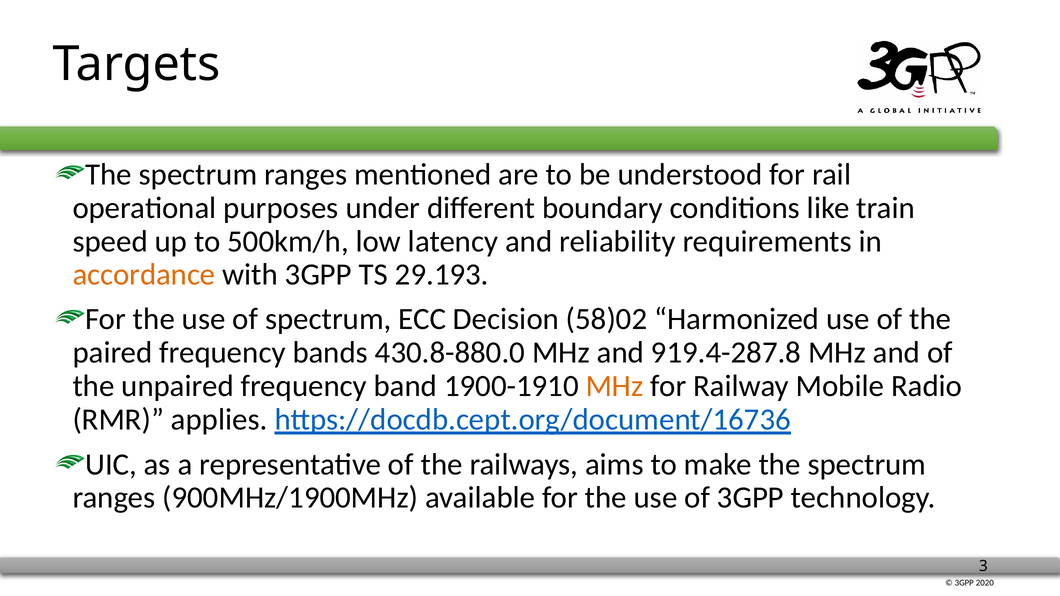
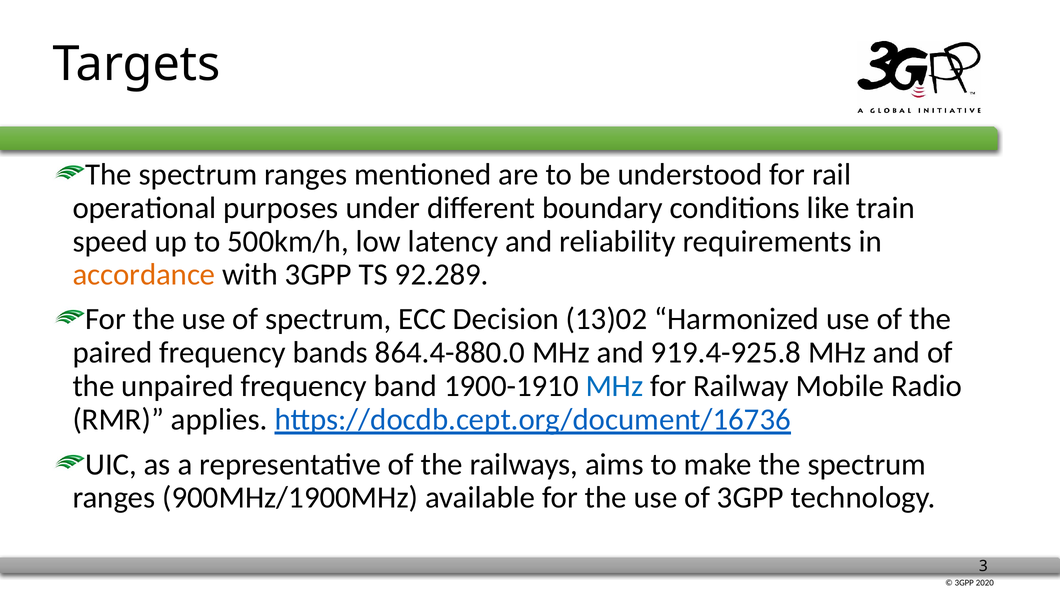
29.193: 29.193 -> 92.289
58)02: 58)02 -> 13)02
430.8-880.0: 430.8-880.0 -> 864.4-880.0
919.4-287.8: 919.4-287.8 -> 919.4-925.8
MHz at (615, 386) colour: orange -> blue
